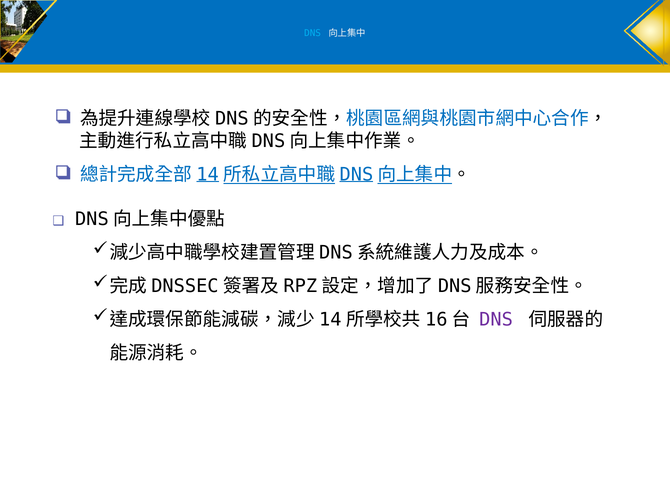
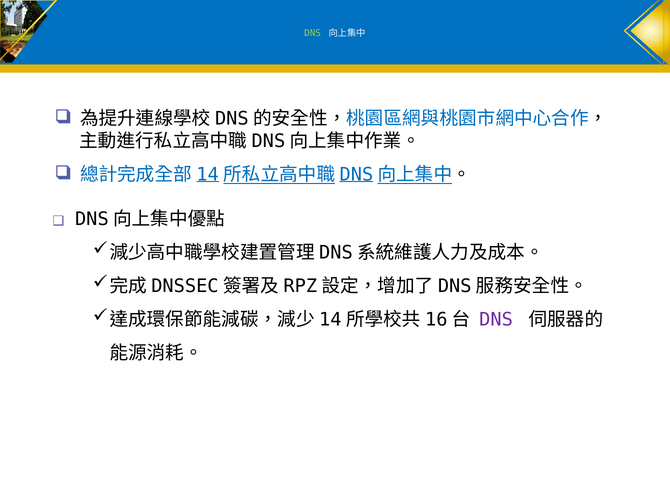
DNS at (313, 33) colour: light blue -> light green
